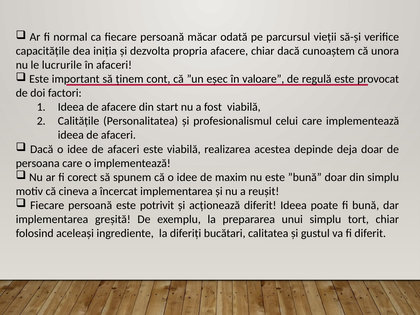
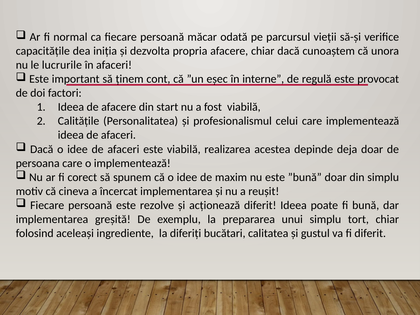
valoare: valoare -> interne
potrivit: potrivit -> rezolve
